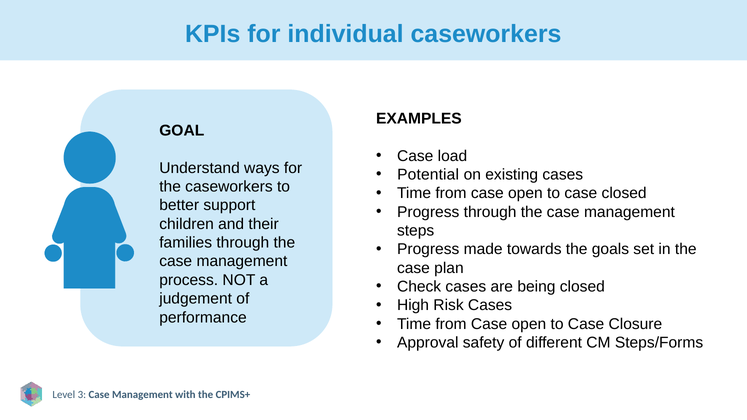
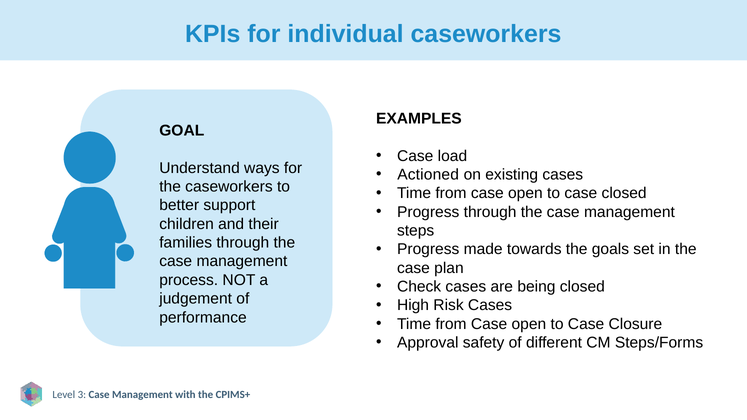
Potential: Potential -> Actioned
